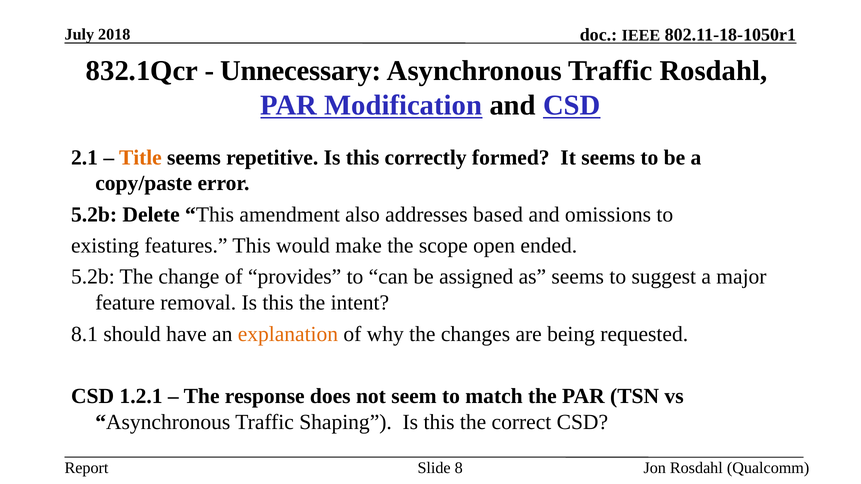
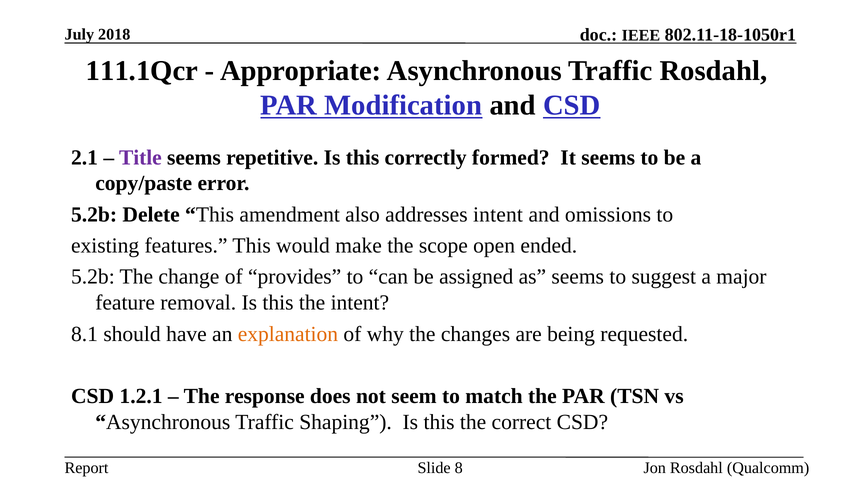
832.1Qcr: 832.1Qcr -> 111.1Qcr
Unnecessary: Unnecessary -> Appropriate
Title colour: orange -> purple
addresses based: based -> intent
